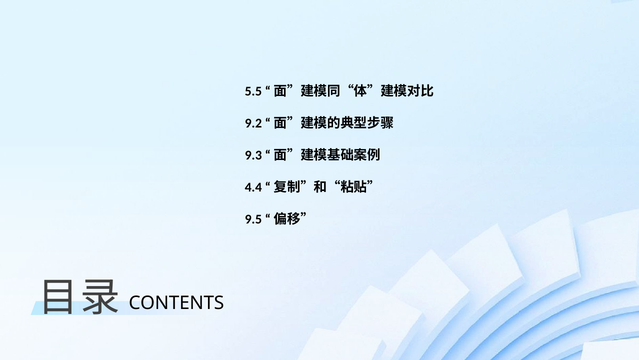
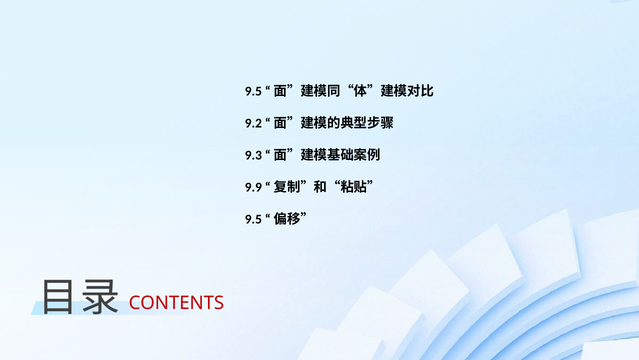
5.5 at (253, 91): 5.5 -> 9.5
4.4: 4.4 -> 9.9
CONTENTS colour: black -> red
